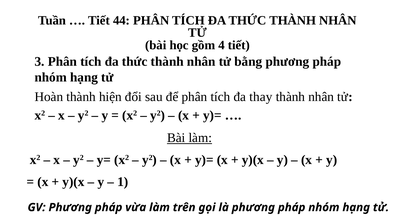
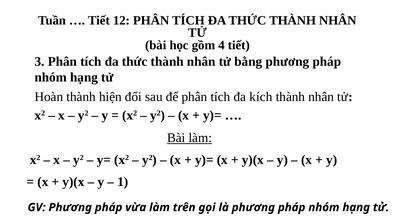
44: 44 -> 12
thay: thay -> kích
